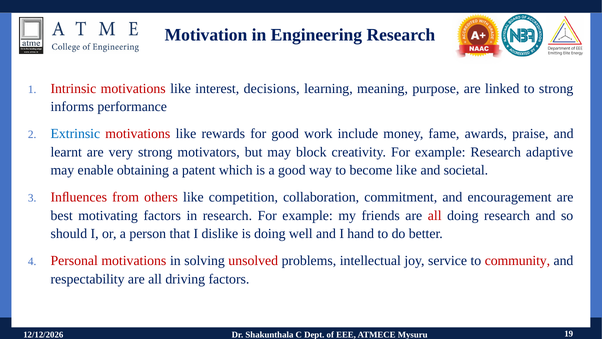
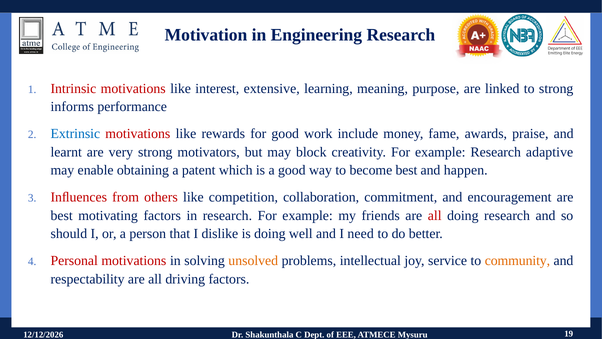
decisions: decisions -> extensive
become like: like -> best
societal: societal -> happen
hand: hand -> need
unsolved colour: red -> orange
community colour: red -> orange
